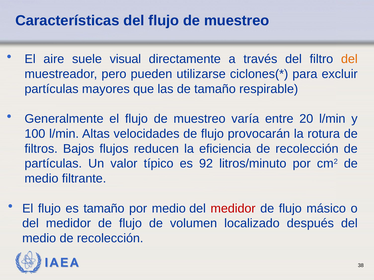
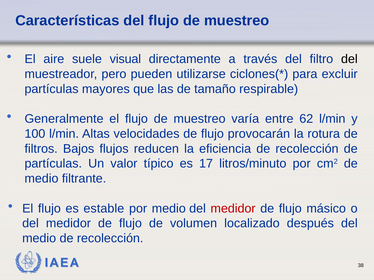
del at (349, 59) colour: orange -> black
20: 20 -> 62
92: 92 -> 17
es tamaño: tamaño -> estable
